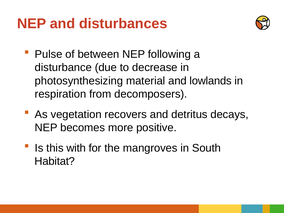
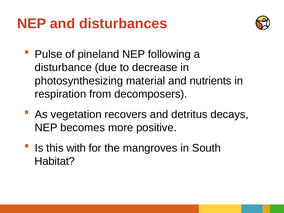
between: between -> pineland
lowlands: lowlands -> nutrients
